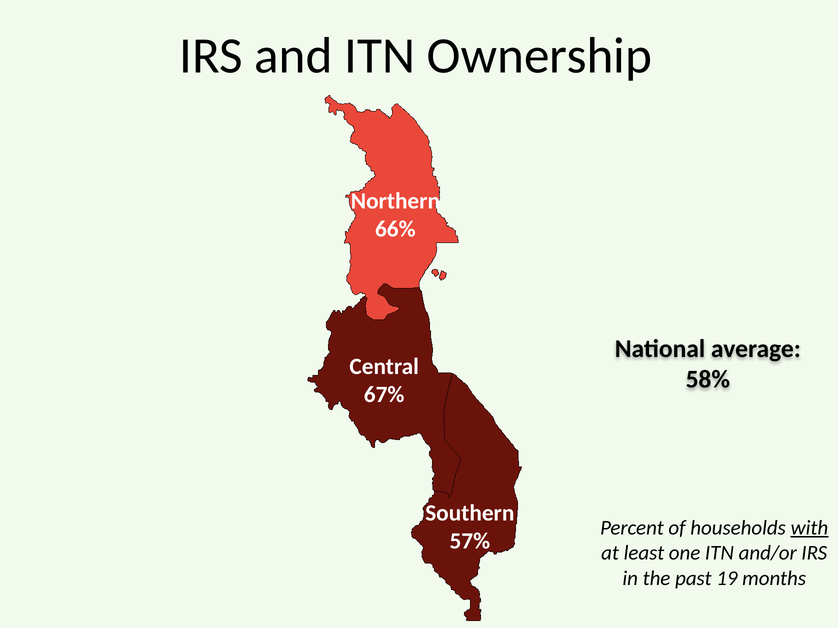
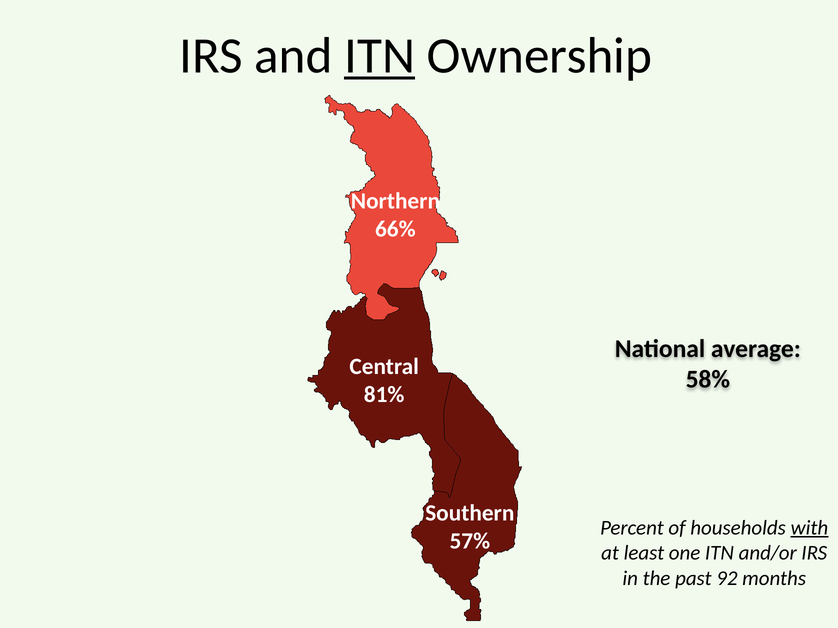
ITN at (380, 56) underline: none -> present
67%: 67% -> 81%
19: 19 -> 92
